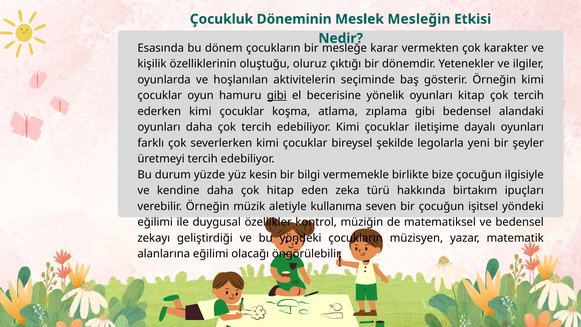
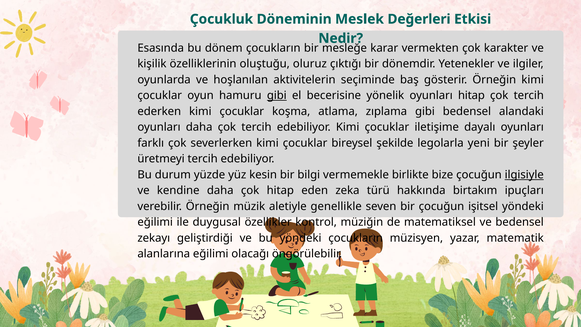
Mesleğin: Mesleğin -> Değerleri
oyunları kitap: kitap -> hitap
ilgisiyle underline: none -> present
kullanıma: kullanıma -> genellikle
